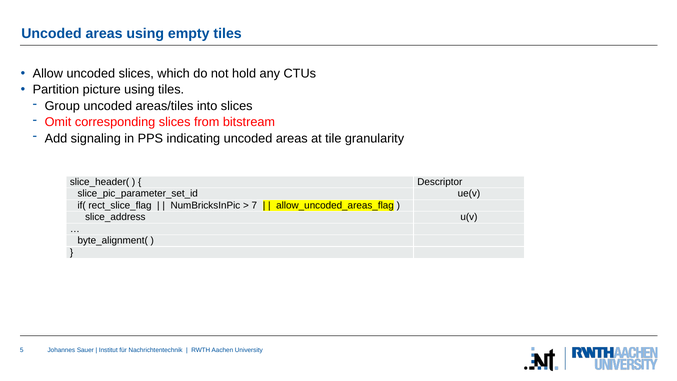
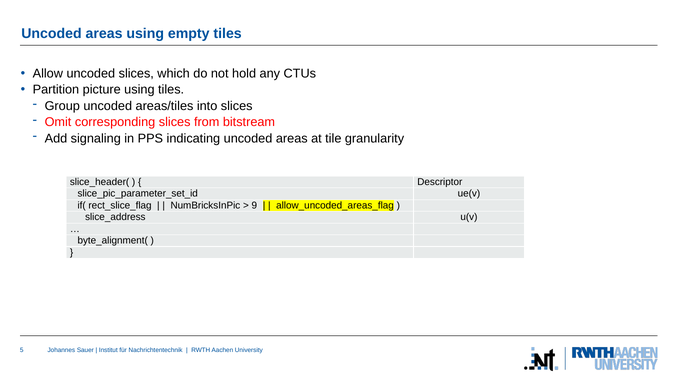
7: 7 -> 9
